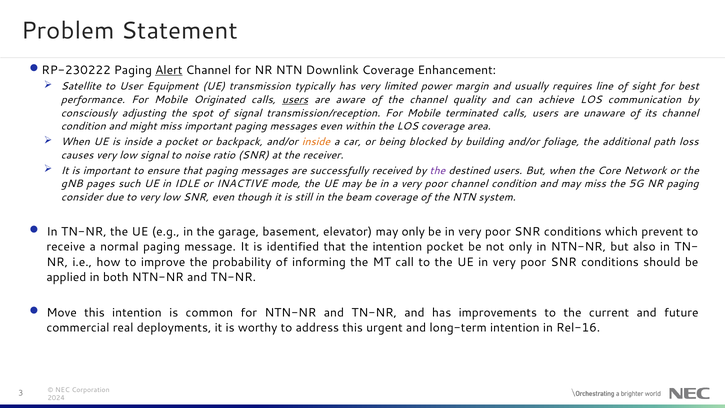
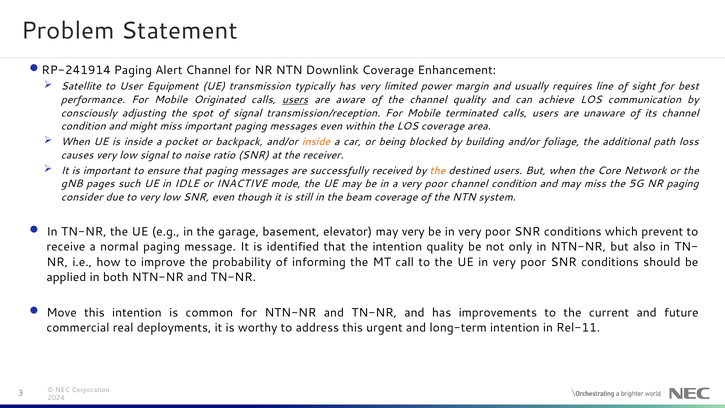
RP-230222: RP-230222 -> RP-241914
Alert underline: present -> none
the at (438, 170) colour: purple -> orange
may only: only -> very
intention pocket: pocket -> quality
Rel-16: Rel-16 -> Rel-11
